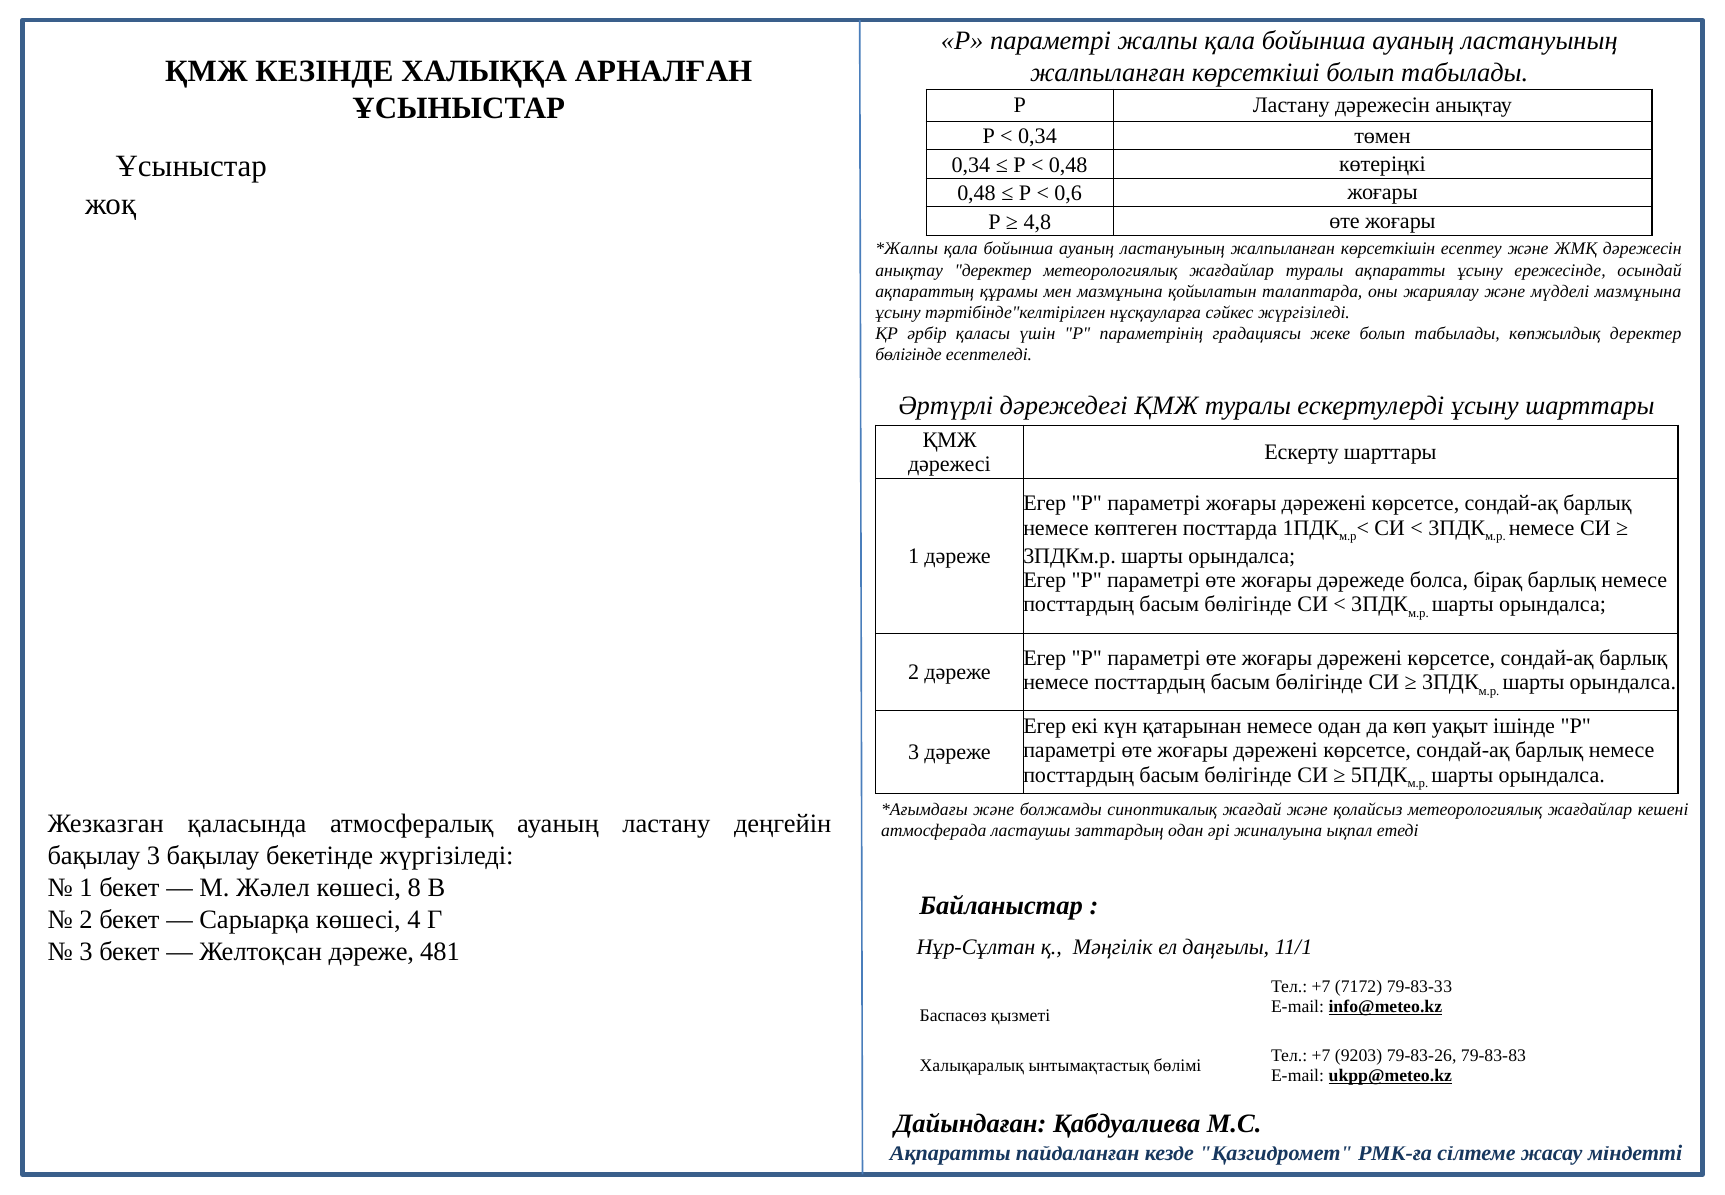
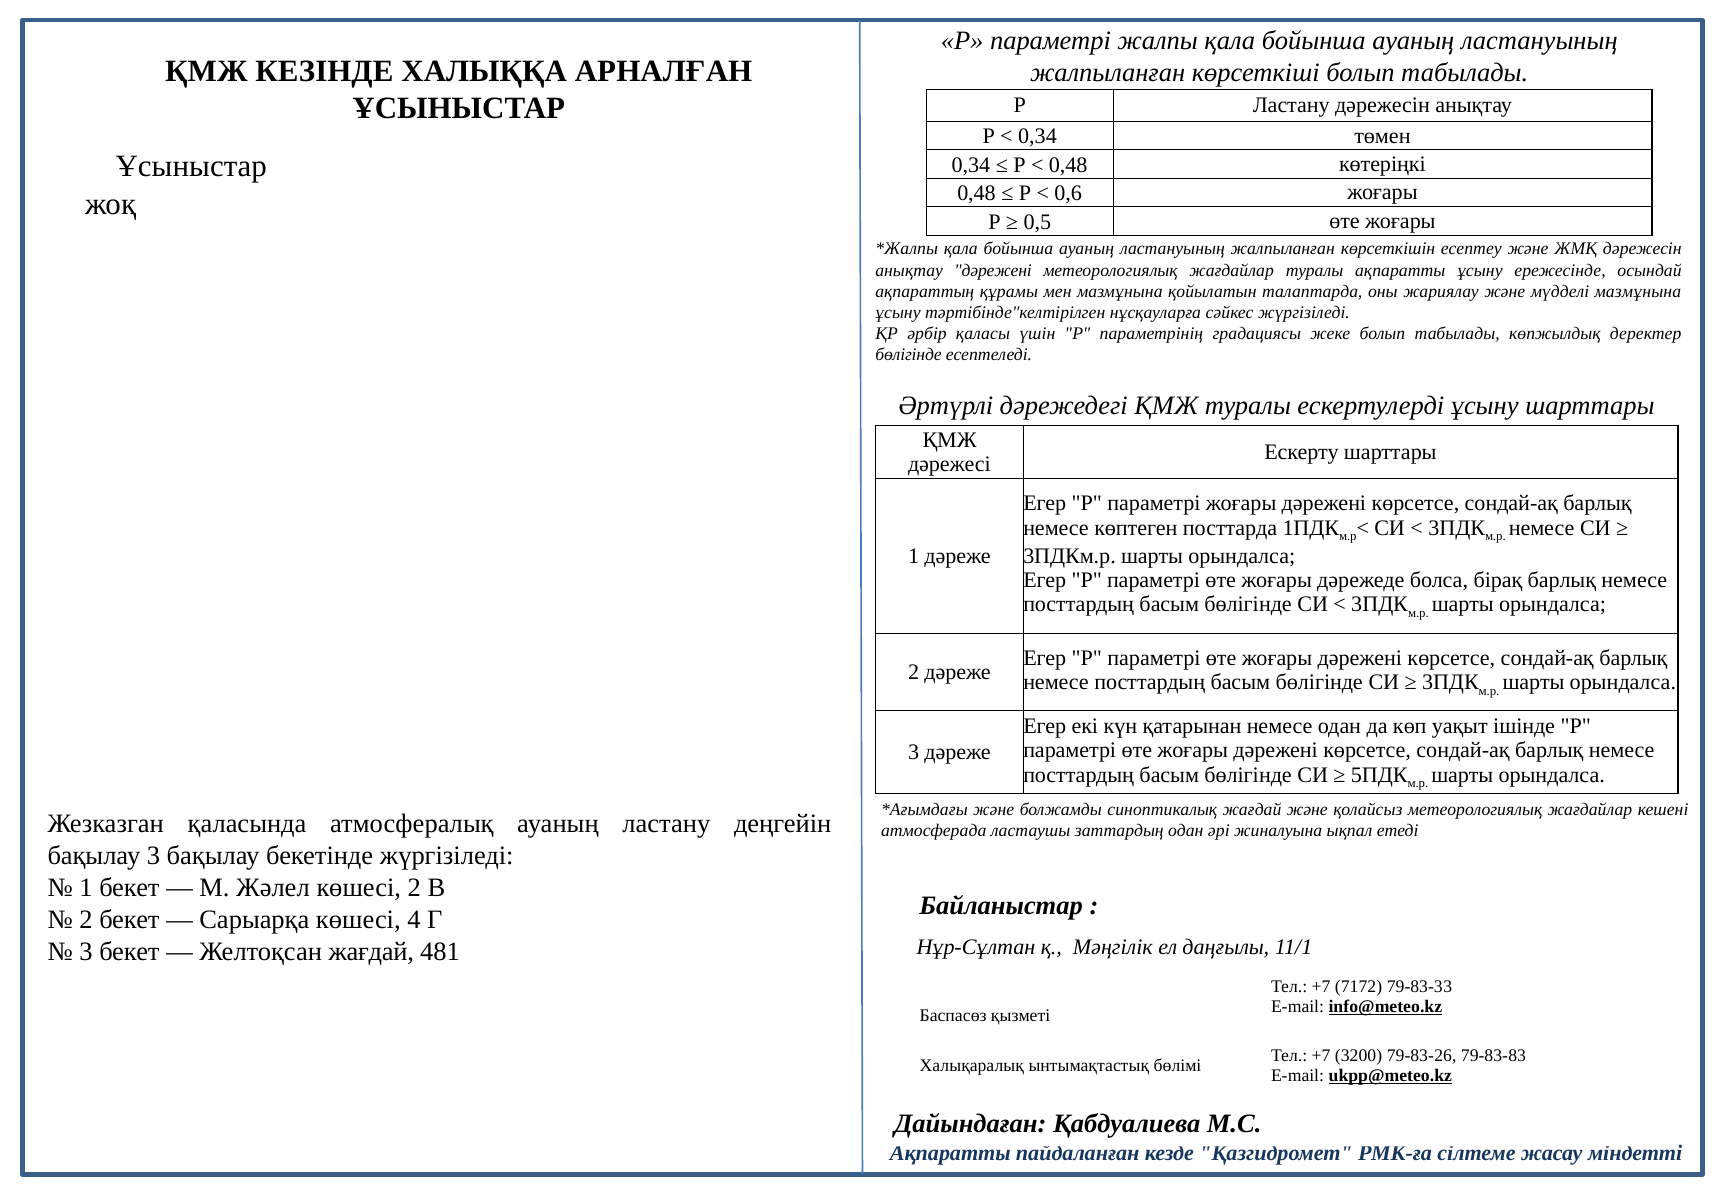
4,8: 4,8 -> 0,5
анықтау деректер: деректер -> дәрежені
көшесі 8: 8 -> 2
Желтоқсан дәреже: дәреже -> жағдай
9203: 9203 -> 3200
